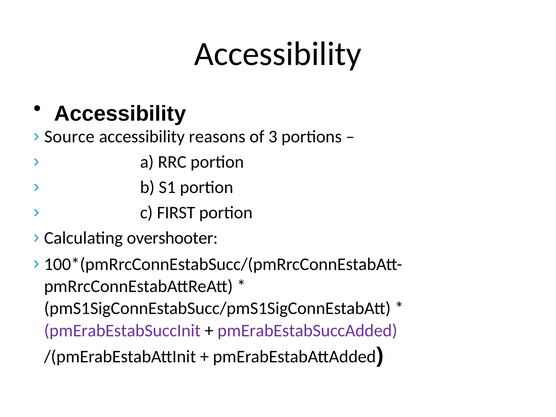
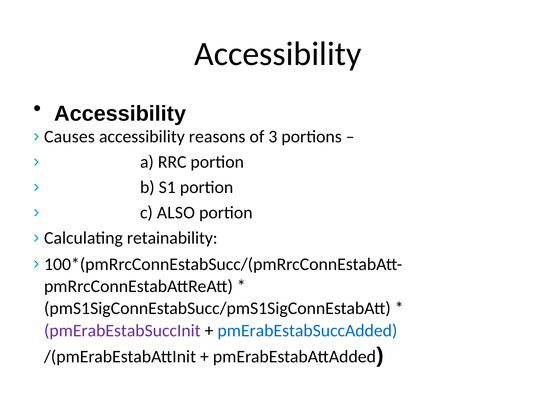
Source: Source -> Causes
FIRST: FIRST -> ALSO
overshooter: overshooter -> retainability
pmErabEstabSuccAdded colour: purple -> blue
